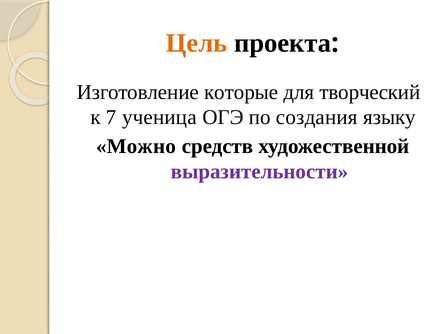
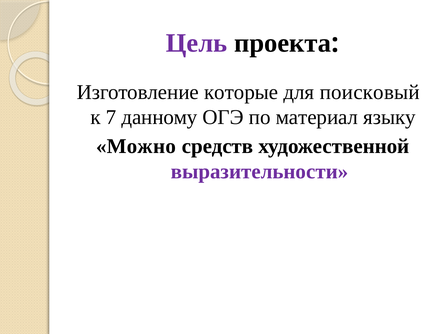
Цель colour: orange -> purple
творческий: творческий -> поисковый
ученица: ученица -> данному
создания: создания -> материал
